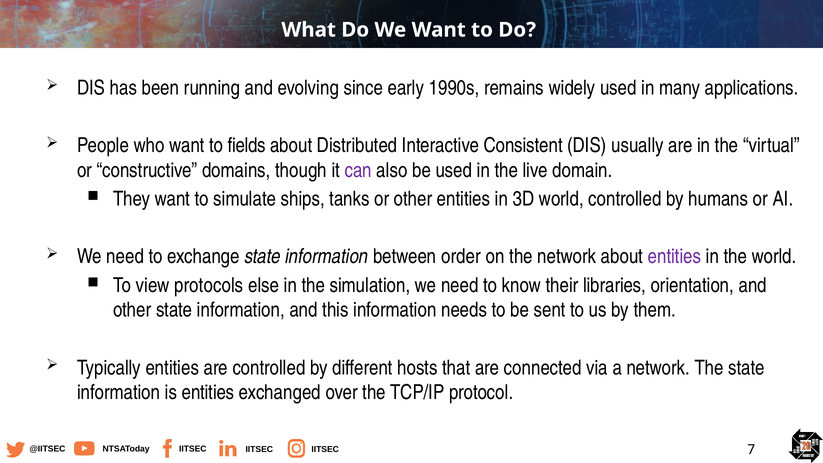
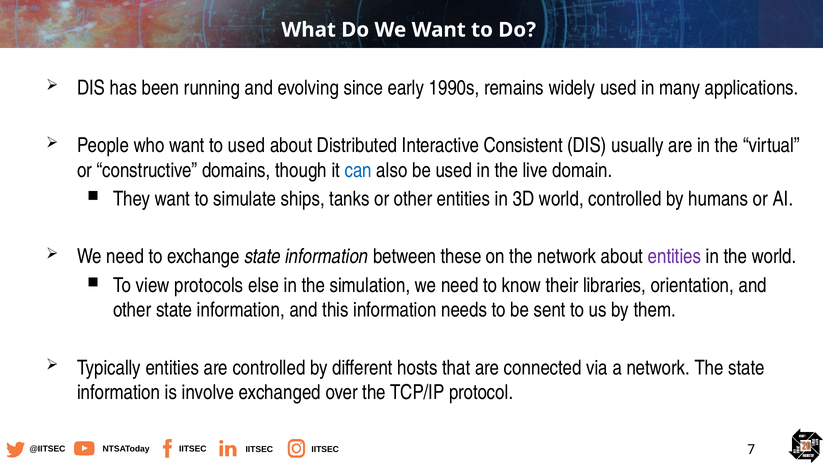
to fields: fields -> used
can colour: purple -> blue
order: order -> these
is entities: entities -> involve
